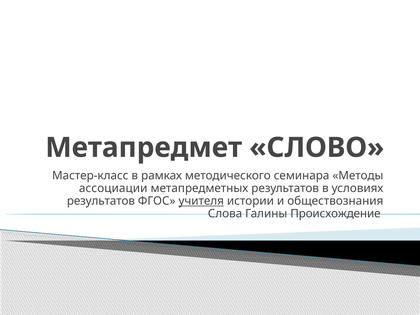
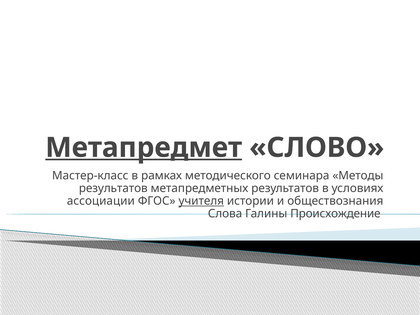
Метапредмет underline: none -> present
ассоциации at (113, 188): ассоциации -> результатов
результатов at (101, 201): результатов -> ассоциации
